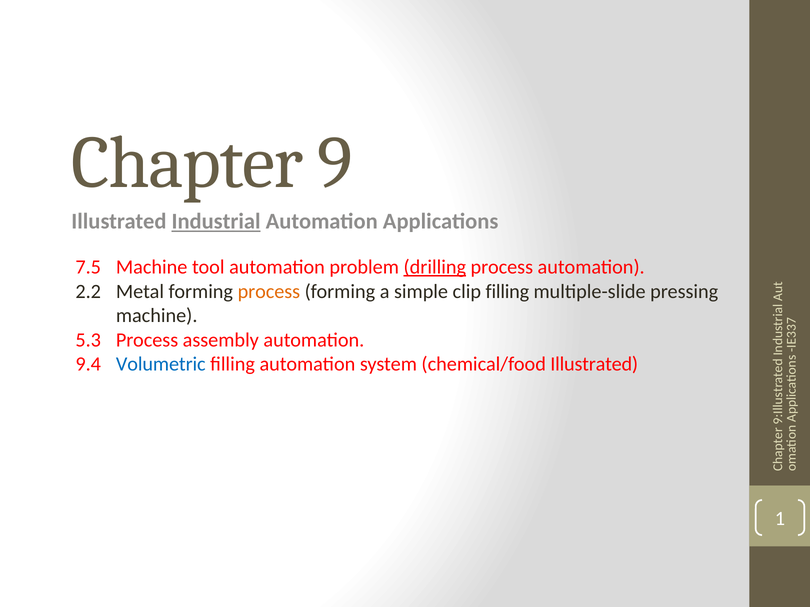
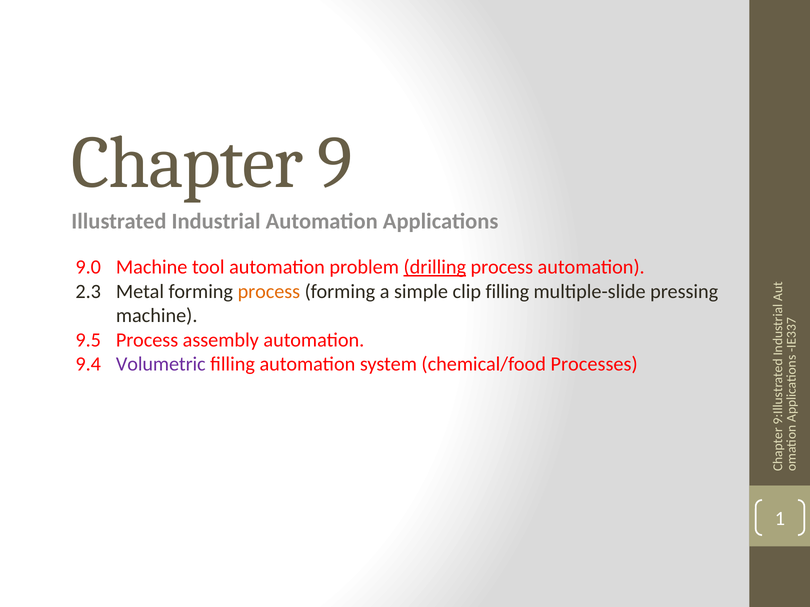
Industrial underline: present -> none
7.5: 7.5 -> 9.0
2.2: 2.2 -> 2.3
5.3: 5.3 -> 9.5
Volumetric colour: blue -> purple
chemical/food Illustrated: Illustrated -> Processes
